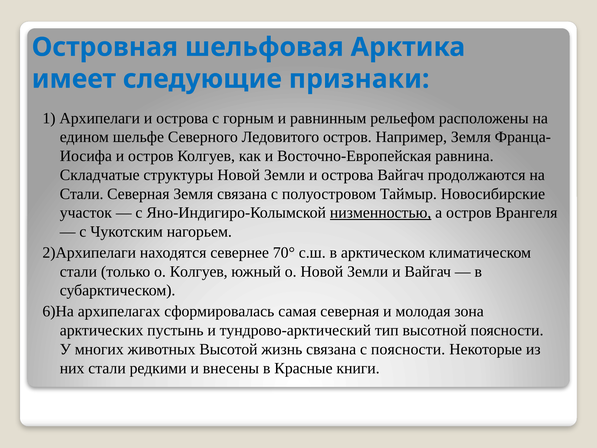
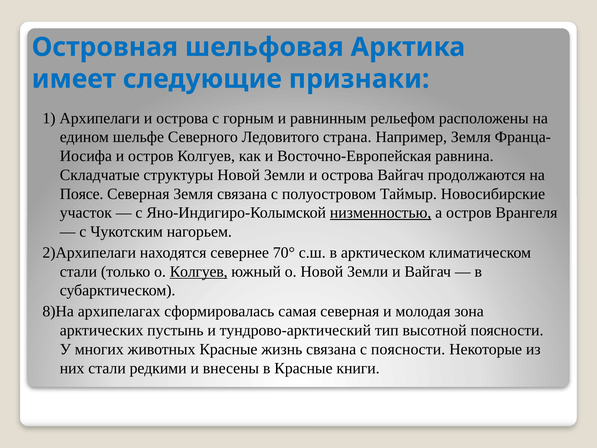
Ледовитого остров: остров -> страна
Стали at (82, 194): Стали -> Поясе
Колгуев at (199, 271) underline: none -> present
6)На: 6)На -> 8)На
животных Высотой: Высотой -> Красные
